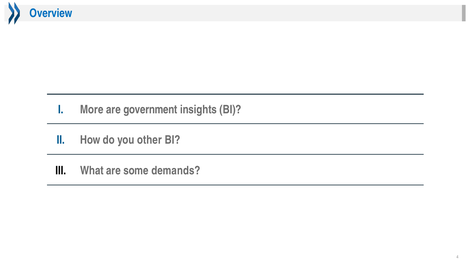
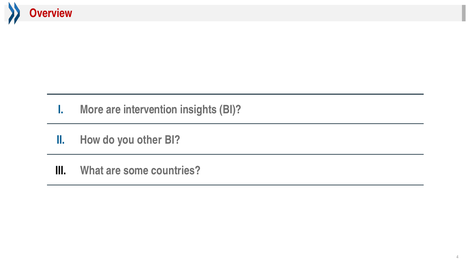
Overview colour: blue -> red
government: government -> intervention
demands: demands -> countries
